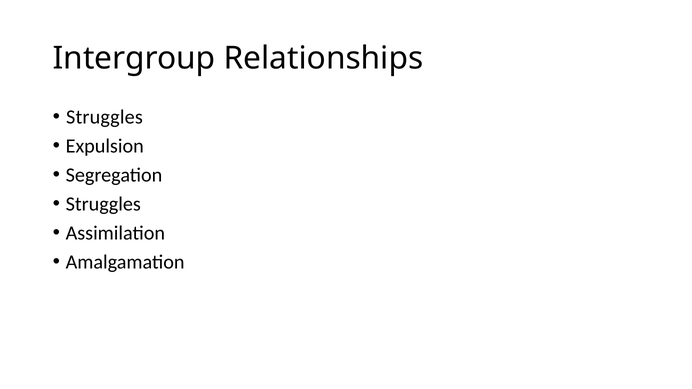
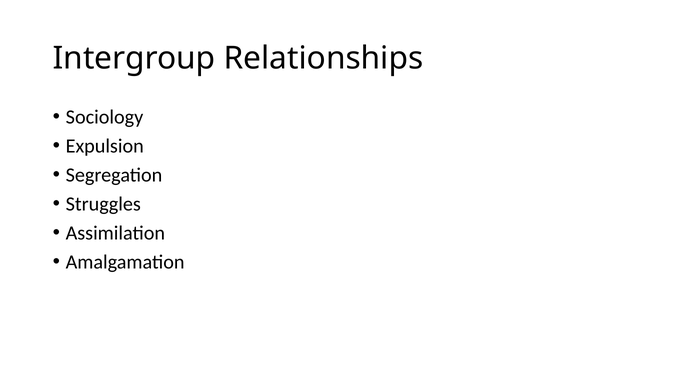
Struggles at (104, 117): Struggles -> Sociology
